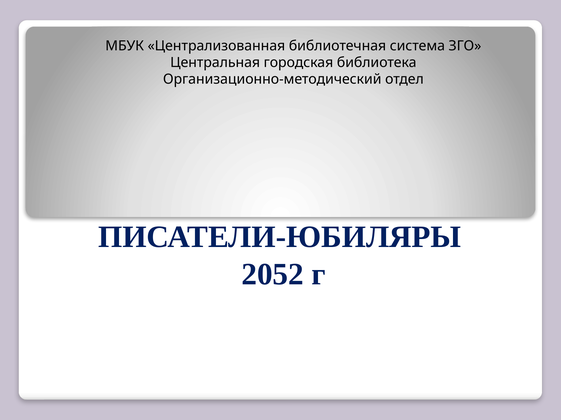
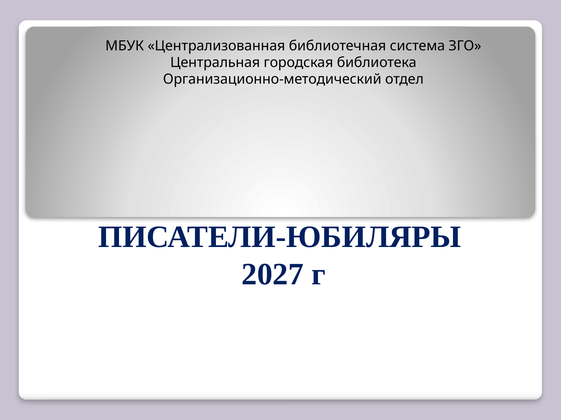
2052: 2052 -> 2027
